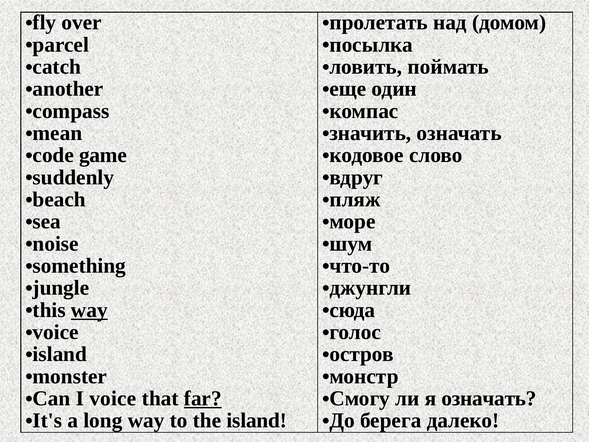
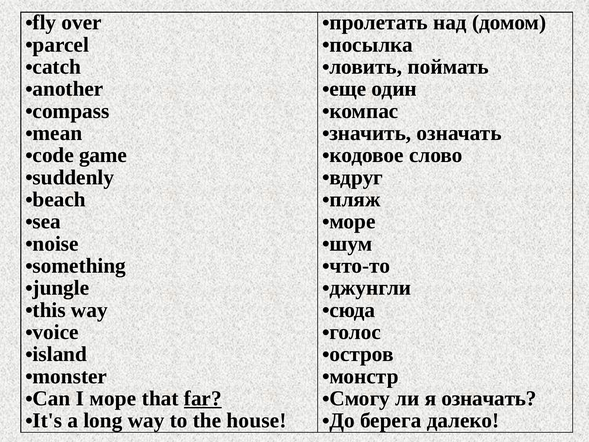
way at (89, 310) underline: present -> none
I voice: voice -> море
the island: island -> house
